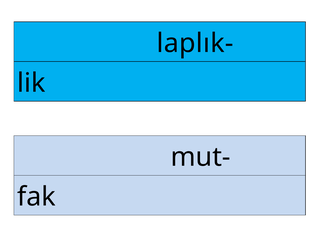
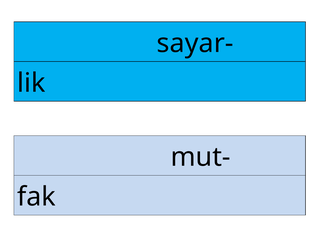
laplık-: laplık- -> sayar-
